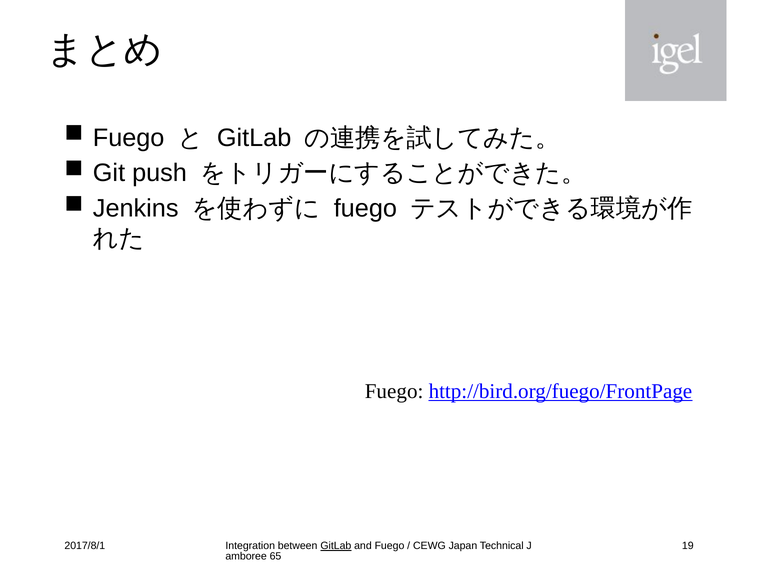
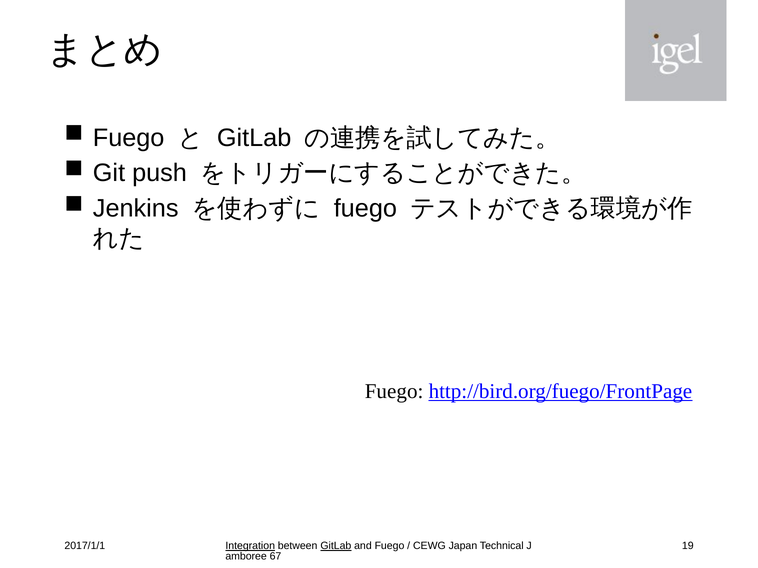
2017/8/1: 2017/8/1 -> 2017/1/1
Integration underline: none -> present
65: 65 -> 67
